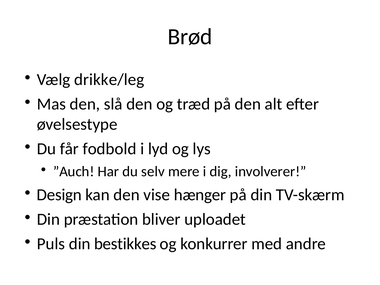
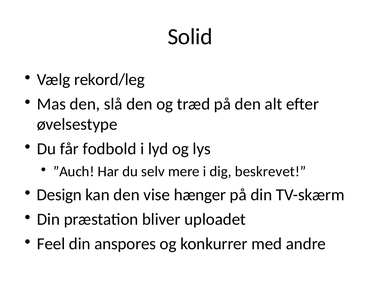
Brød: Brød -> Solid
drikke/leg: drikke/leg -> rekord/leg
involverer: involverer -> beskrevet
Puls: Puls -> Feel
bestikkes: bestikkes -> anspores
